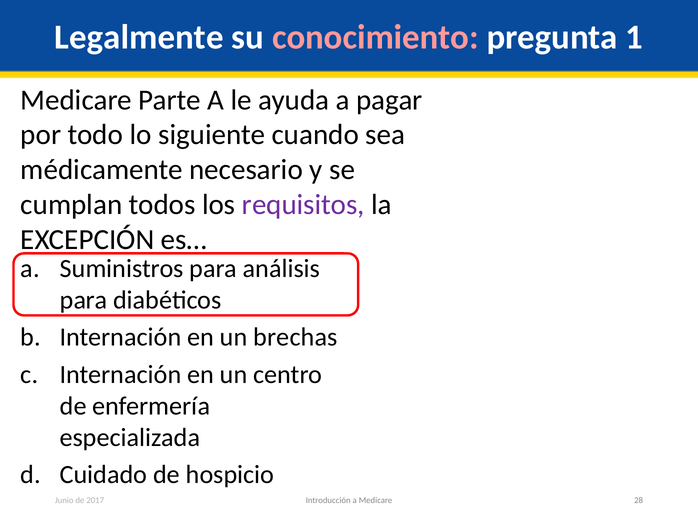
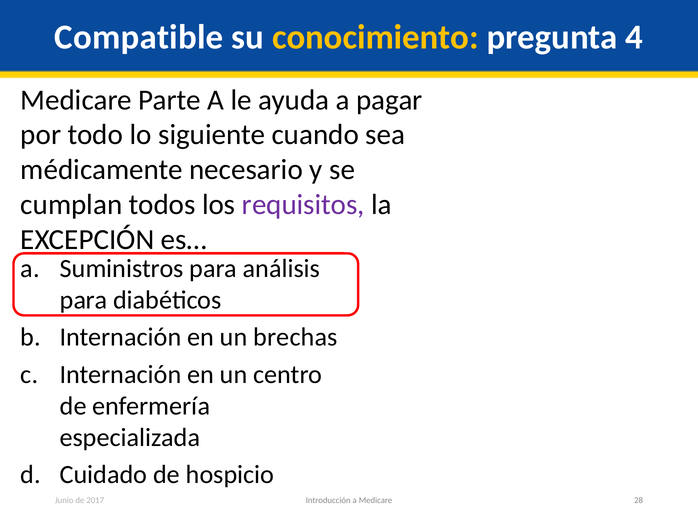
Legalmente: Legalmente -> Compatible
conocimiento colour: pink -> yellow
1: 1 -> 4
